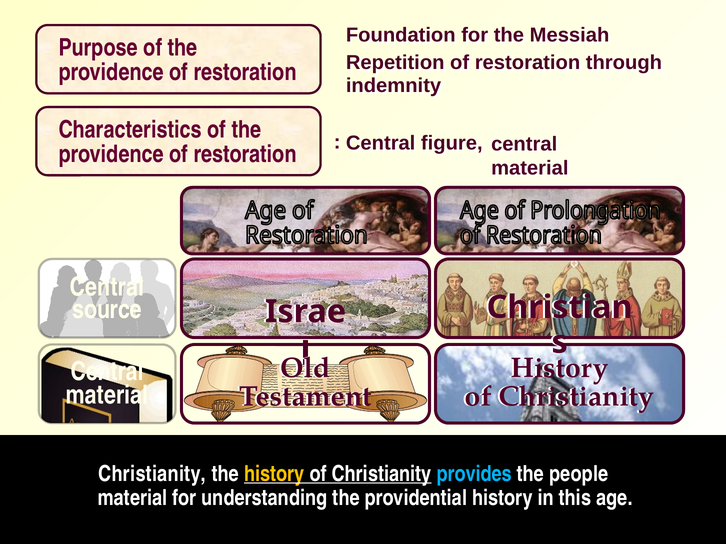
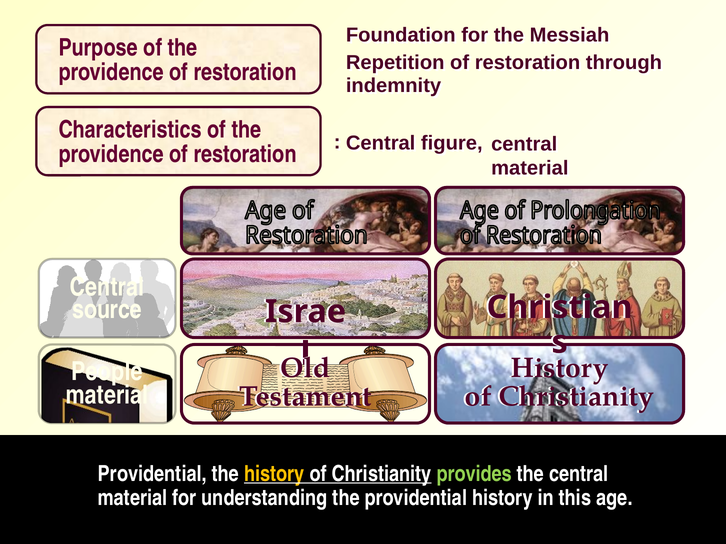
Central at (107, 372): Central -> People
Christianity at (152, 474): Christianity -> Providential
provides colour: light blue -> light green
the people: people -> central
